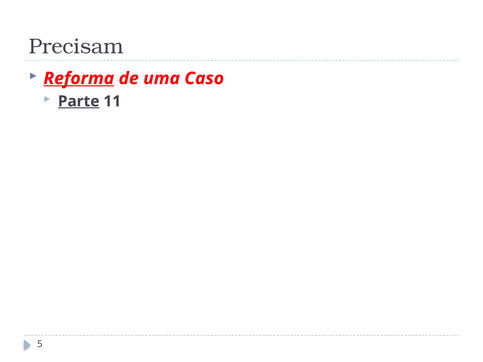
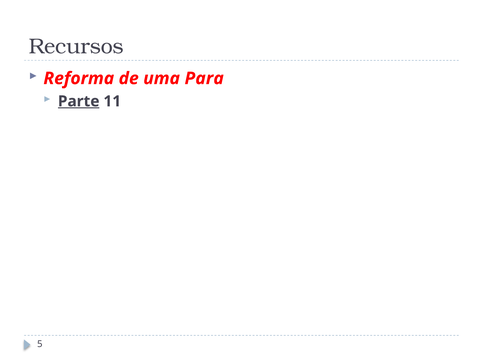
Precisam: Precisam -> Recursos
Reforma underline: present -> none
Caso: Caso -> Para
